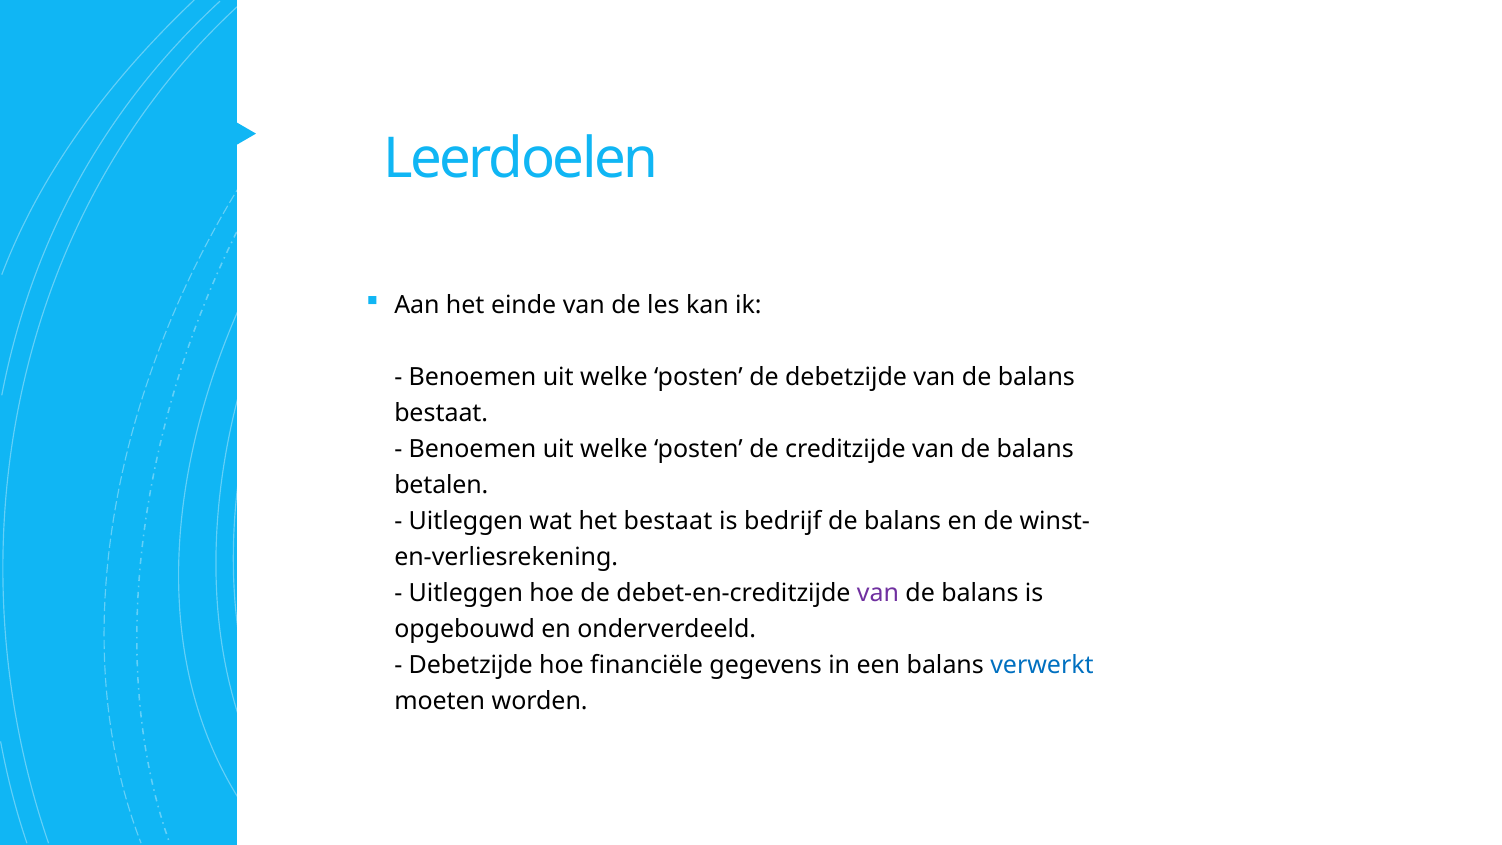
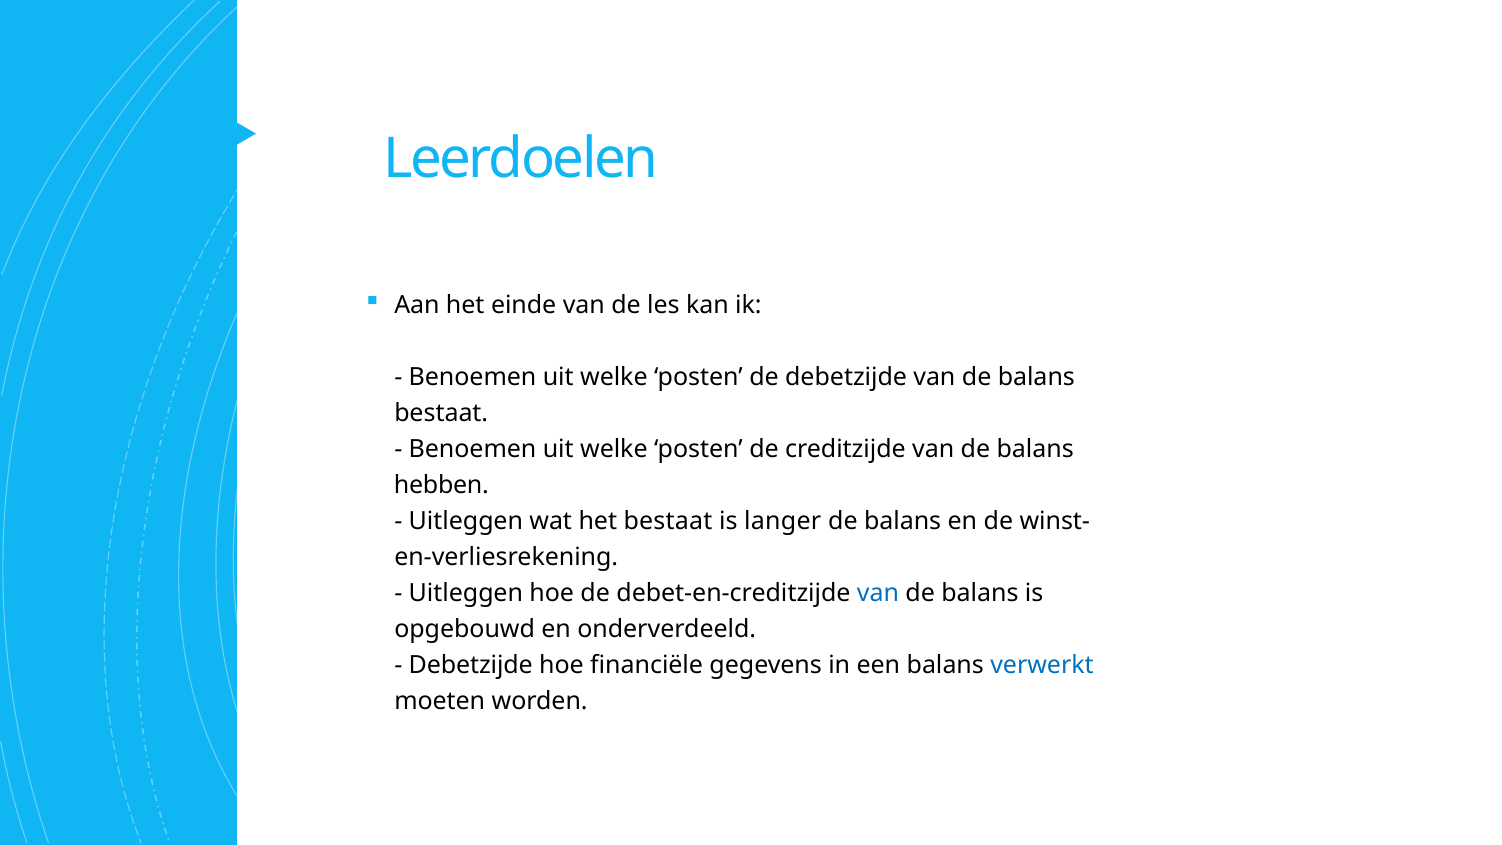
betalen: betalen -> hebben
bedrijf: bedrijf -> langer
van at (878, 593) colour: purple -> blue
